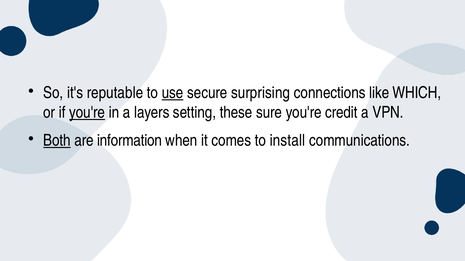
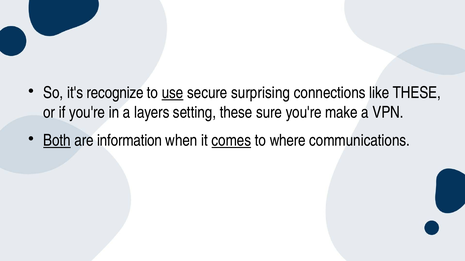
reputable: reputable -> recognize
like WHICH: WHICH -> THESE
you're at (87, 113) underline: present -> none
credit: credit -> make
comes underline: none -> present
install: install -> where
